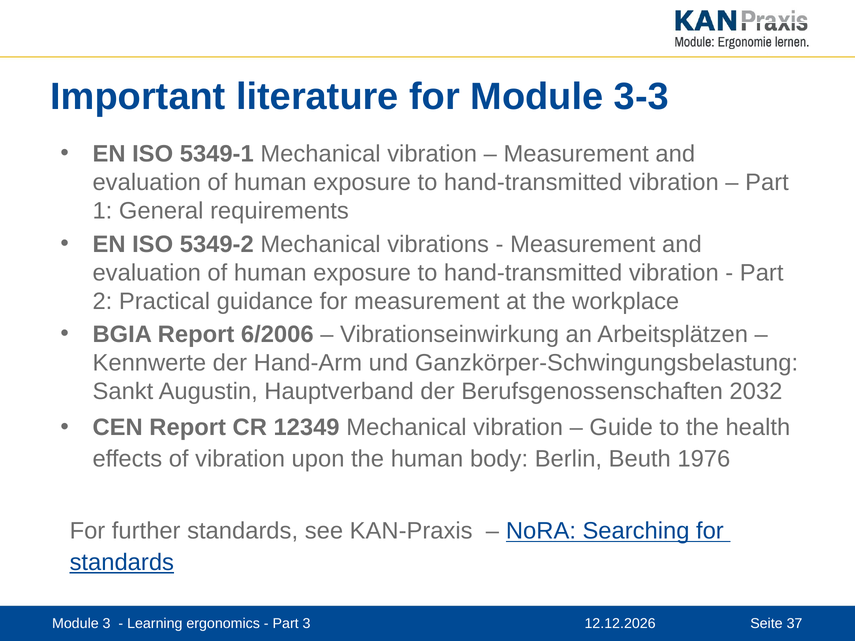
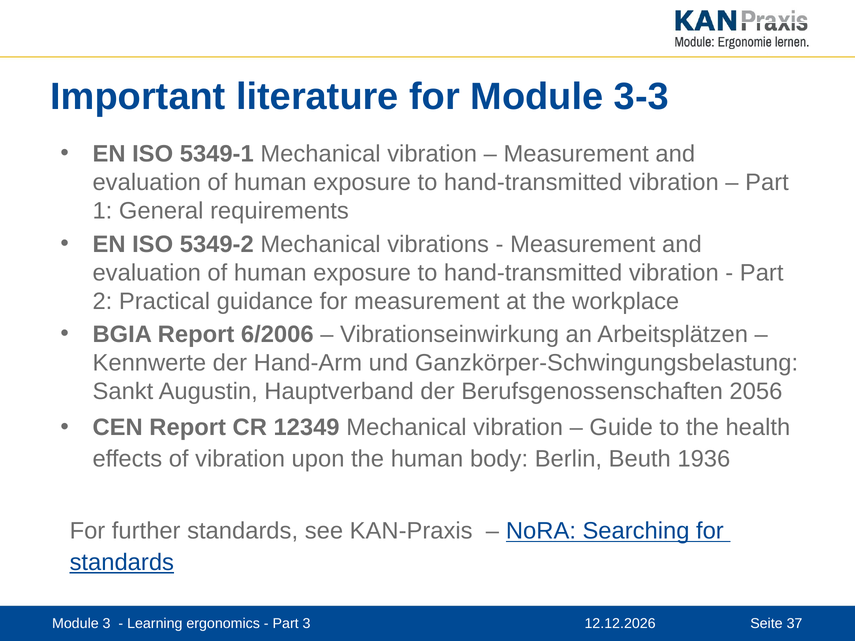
2032: 2032 -> 2056
1976: 1976 -> 1936
